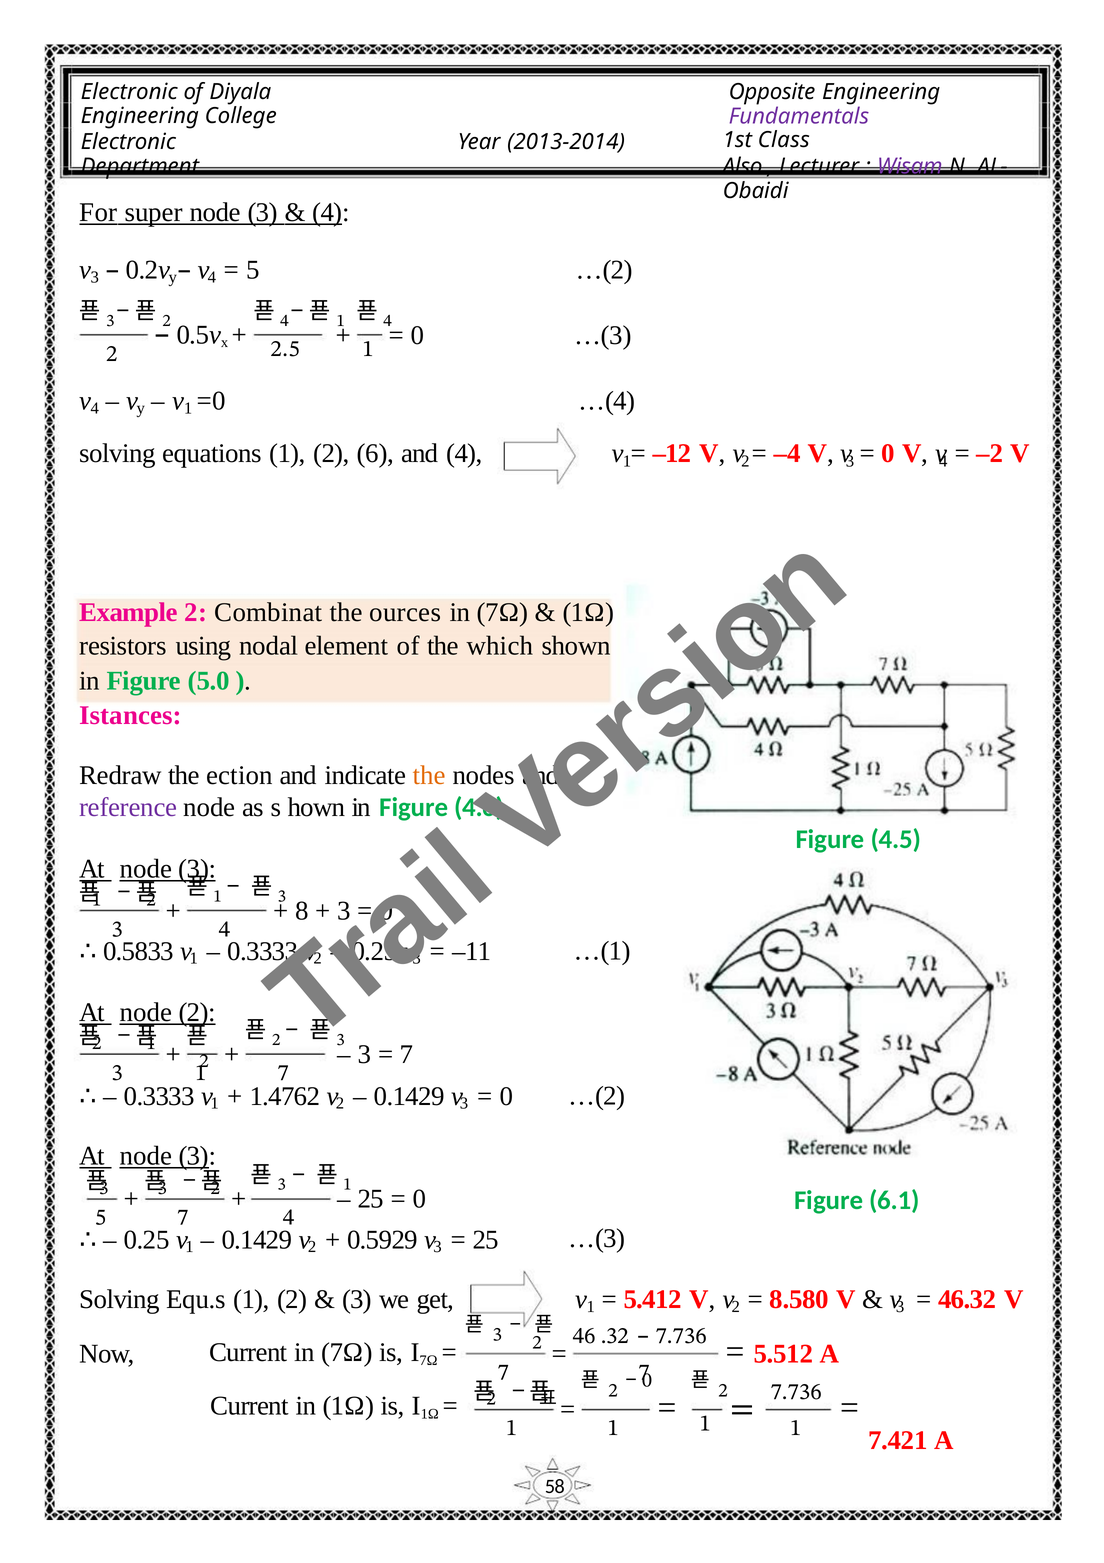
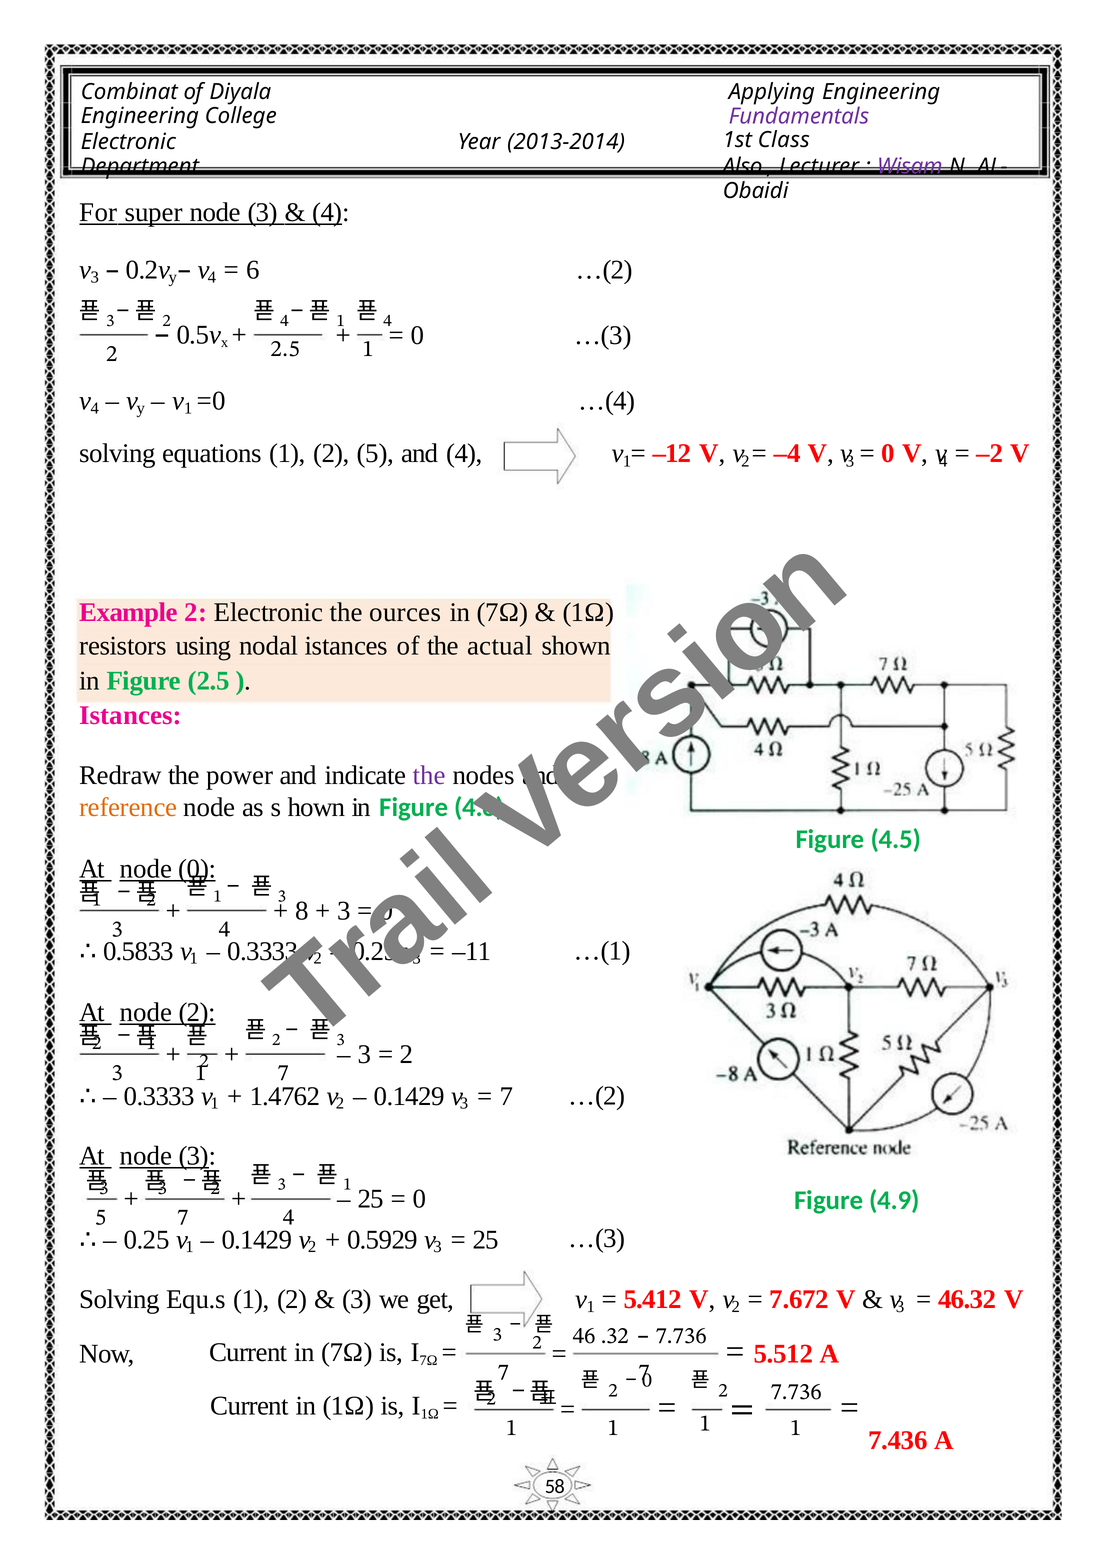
Electronic at (129, 92): Electronic -> Combinat
Opposite: Opposite -> Applying
5 at (253, 270): 5 -> 6
2 6: 6 -> 5
2 Combinat: Combinat -> Electronic
nodal element: element -> istances
which: which -> actual
Figure 5.0: 5.0 -> 2.5
ection: ection -> power
the at (429, 775) colour: orange -> purple
reference colour: purple -> orange
3 at (197, 869): 3 -> 0
7 at (407, 1054): 7 -> 2
0 at (506, 1096): 0 -> 7
6.1: 6.1 -> 4.9
8.580: 8.580 -> 7.672
7.421: 7.421 -> 7.436
